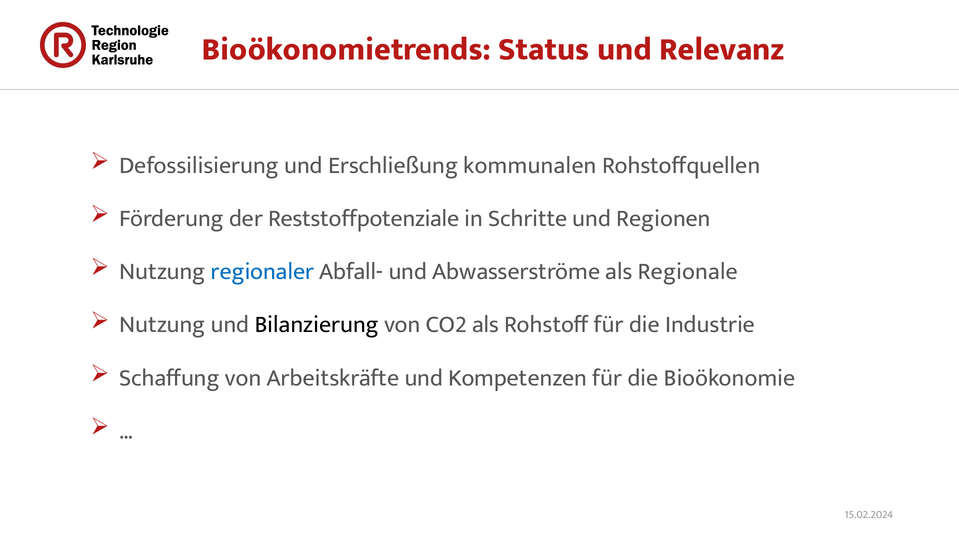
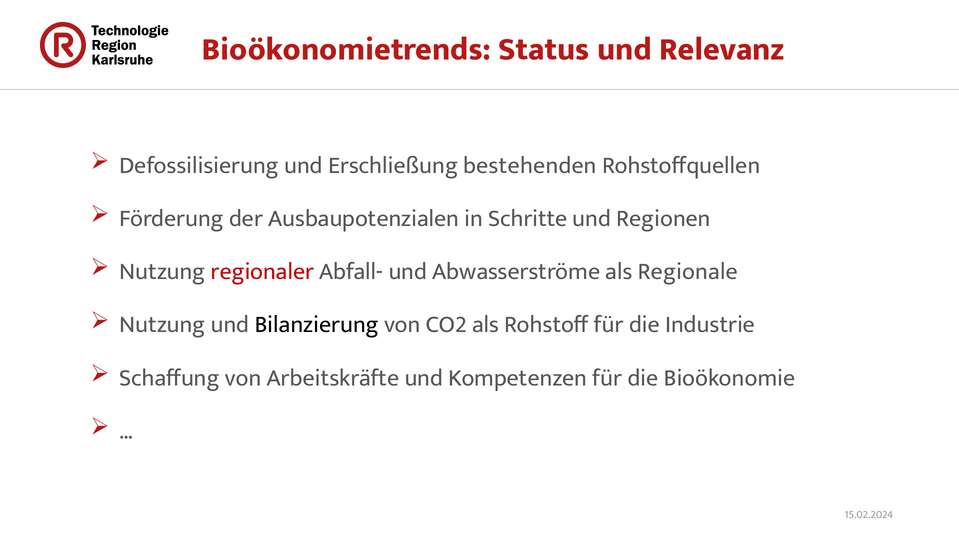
kommunalen: kommunalen -> bestehenden
Reststoffpotenziale: Reststoffpotenziale -> Ausbaupotenzialen
regionaler colour: blue -> red
